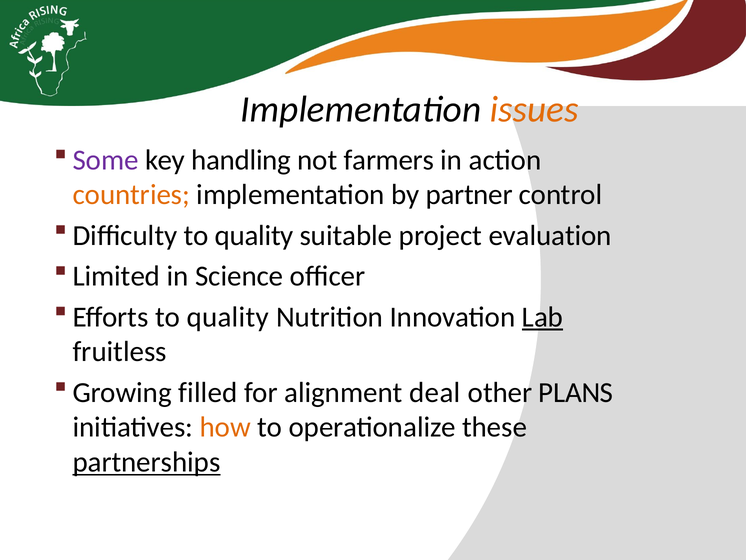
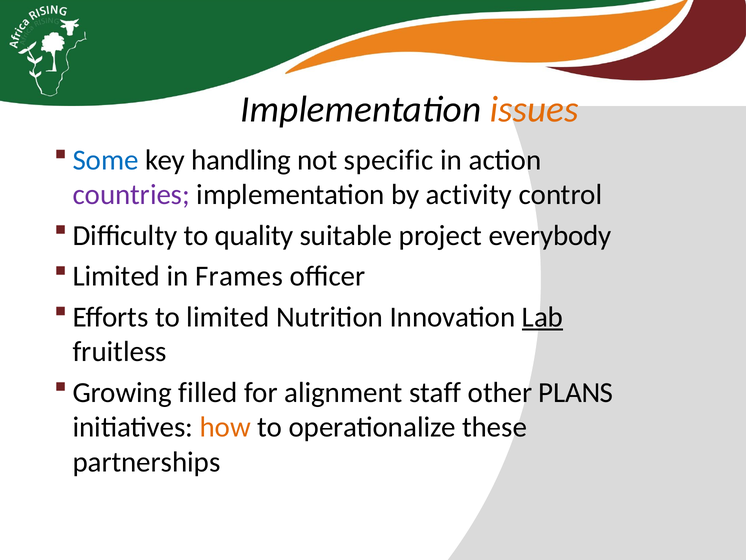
Some colour: purple -> blue
farmers: farmers -> specific
countries colour: orange -> purple
partner: partner -> activity
evaluation: evaluation -> everybody
Science: Science -> Frames
Efforts to quality: quality -> limited
deal: deal -> staff
partnerships underline: present -> none
